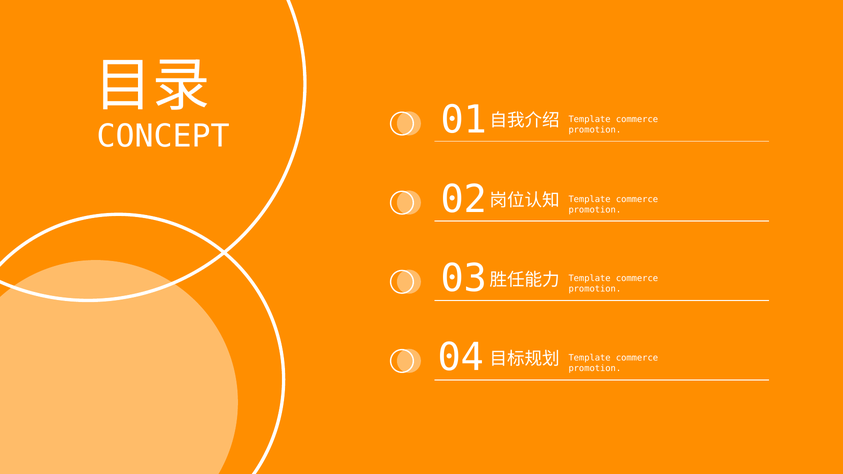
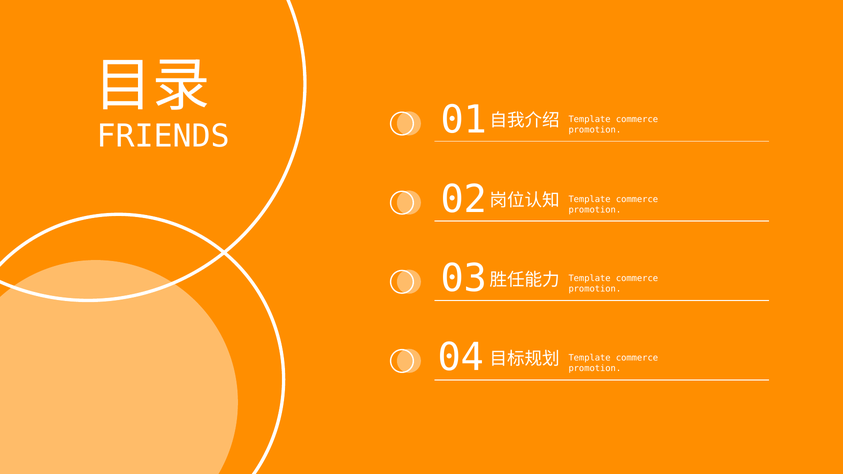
CONCEPT: CONCEPT -> FRIENDS
